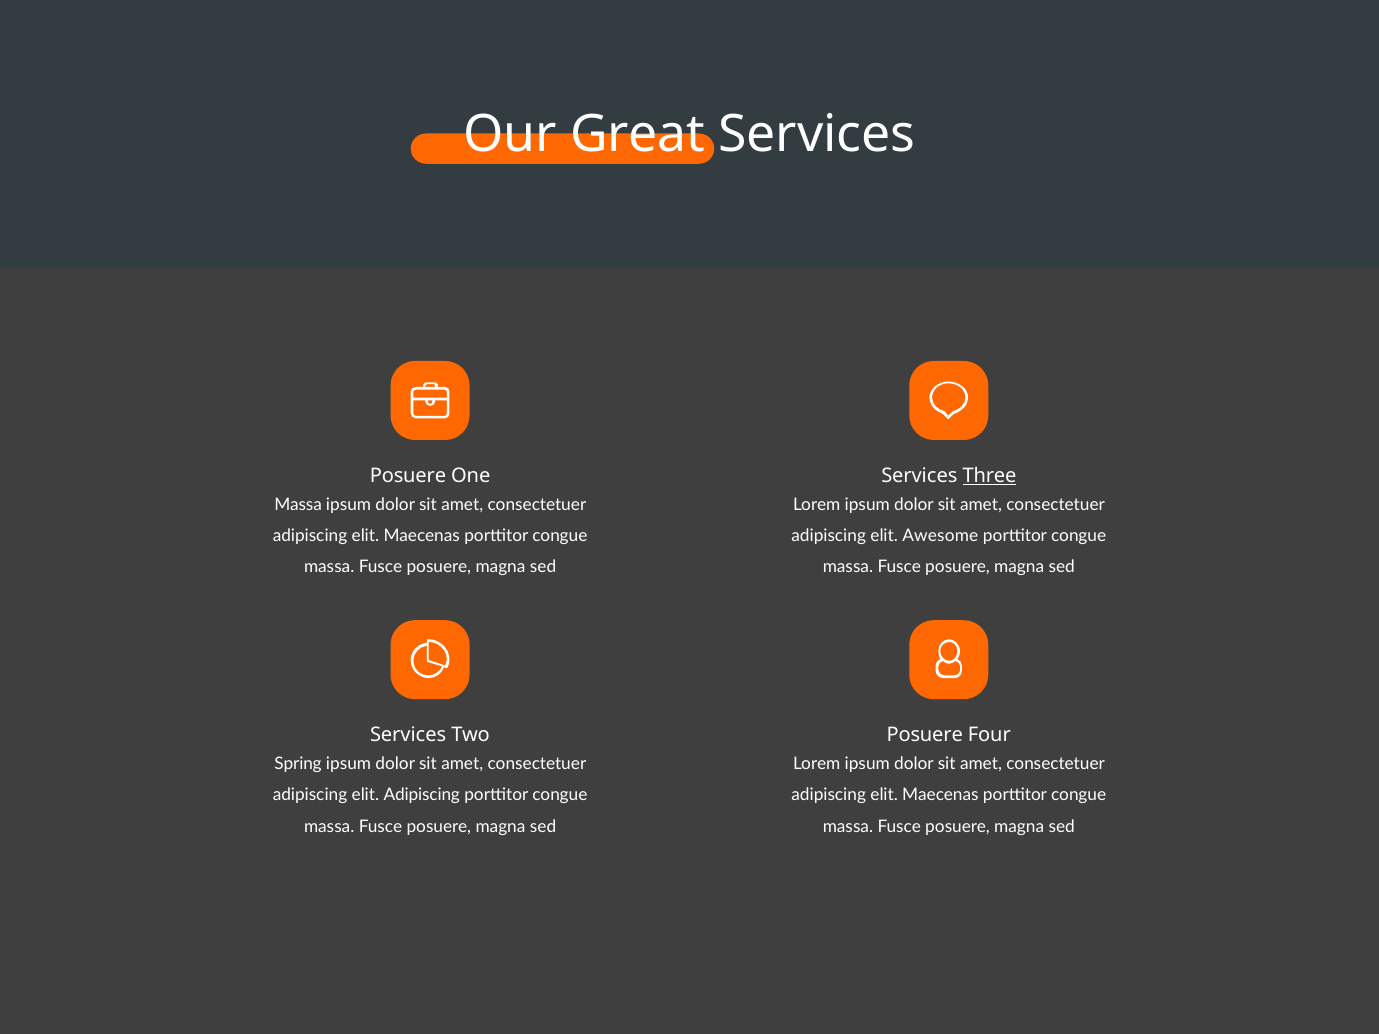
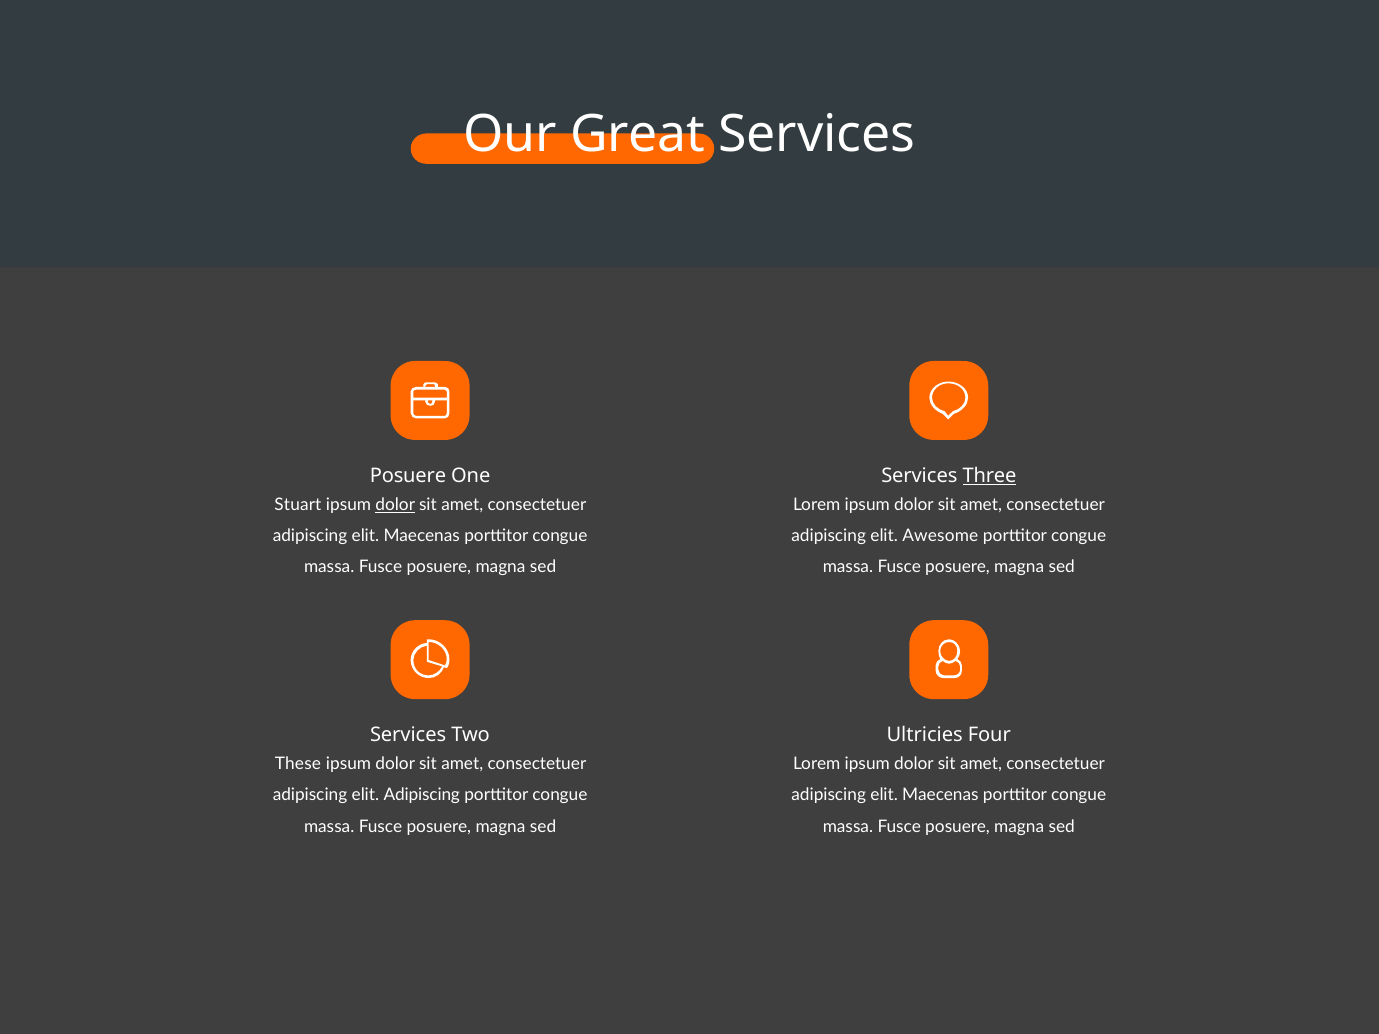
Massa at (298, 505): Massa -> Stuart
dolor at (395, 505) underline: none -> present
Posuere at (925, 735): Posuere -> Ultricies
Spring: Spring -> These
